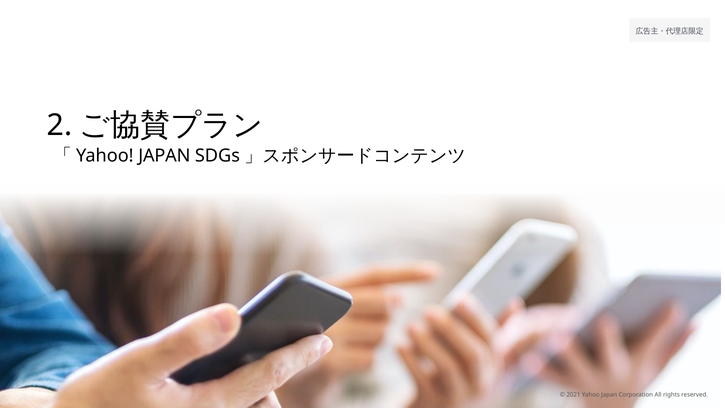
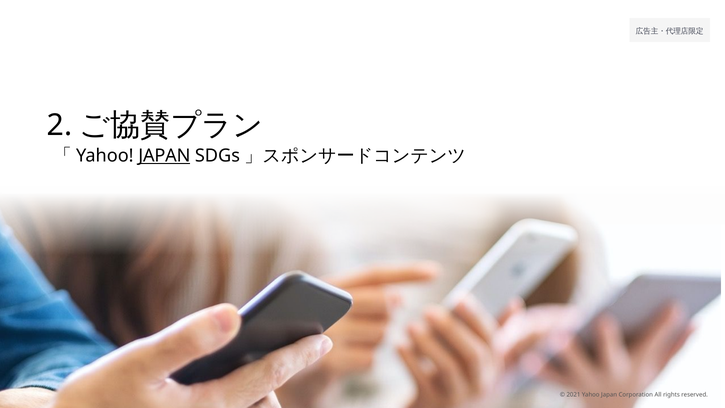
JAPAN at (164, 155) underline: none -> present
